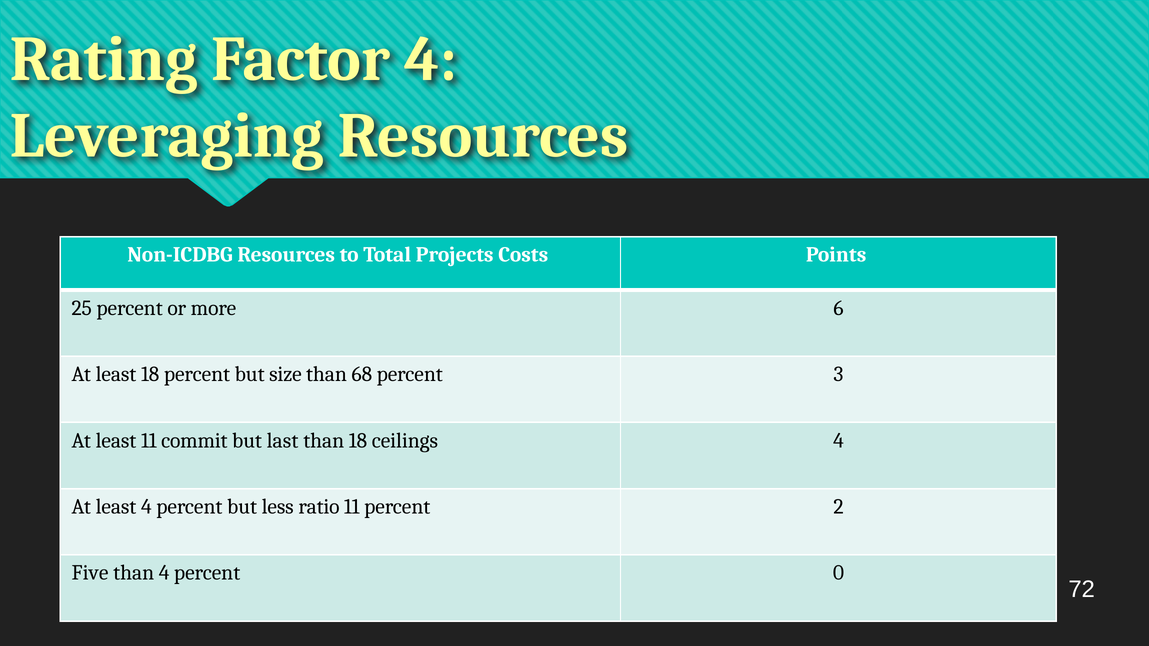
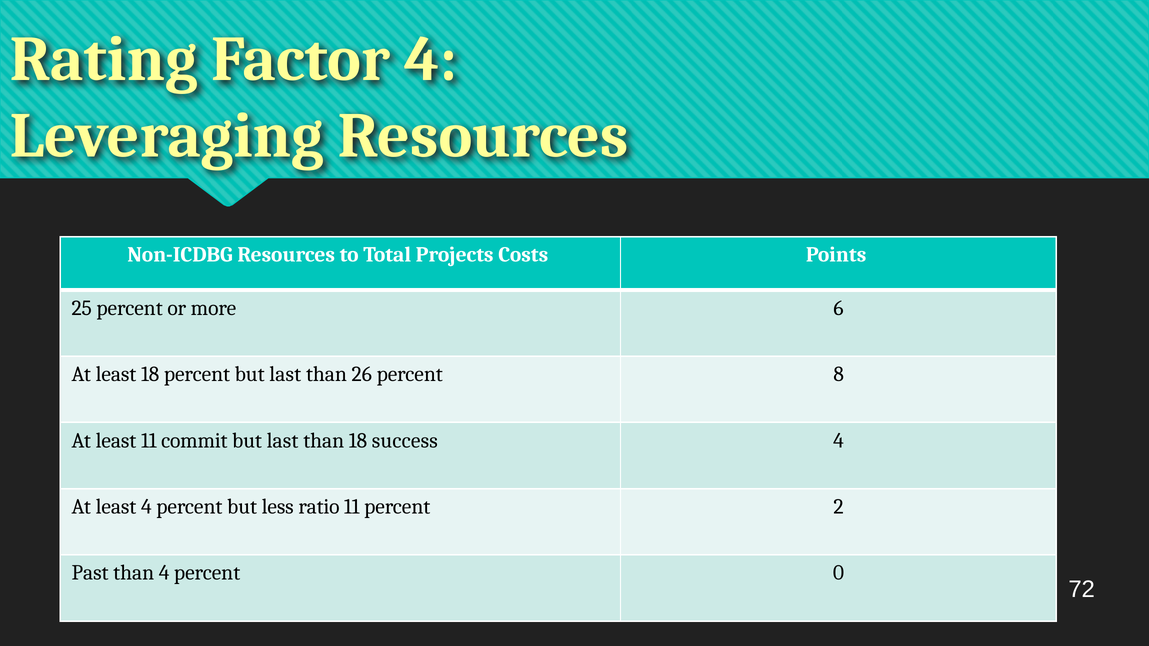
percent but size: size -> last
68: 68 -> 26
3: 3 -> 8
ceilings: ceilings -> success
Five: Five -> Past
